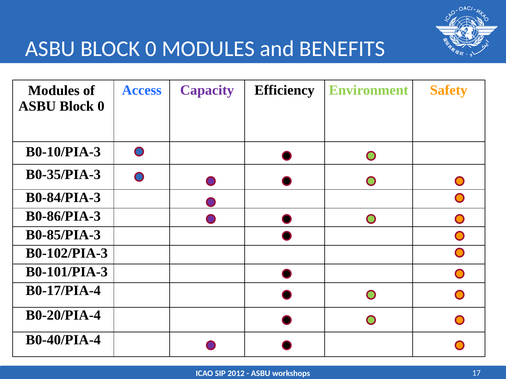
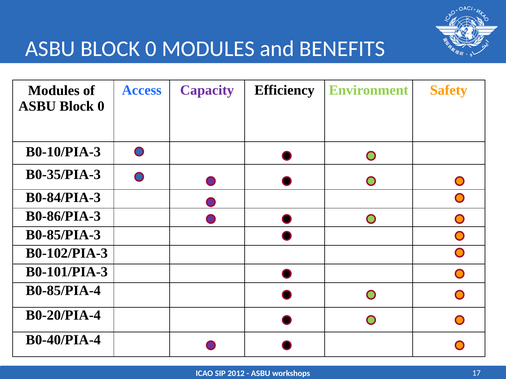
B0-17/PIA-4: B0-17/PIA-4 -> B0-85/PIA-4
